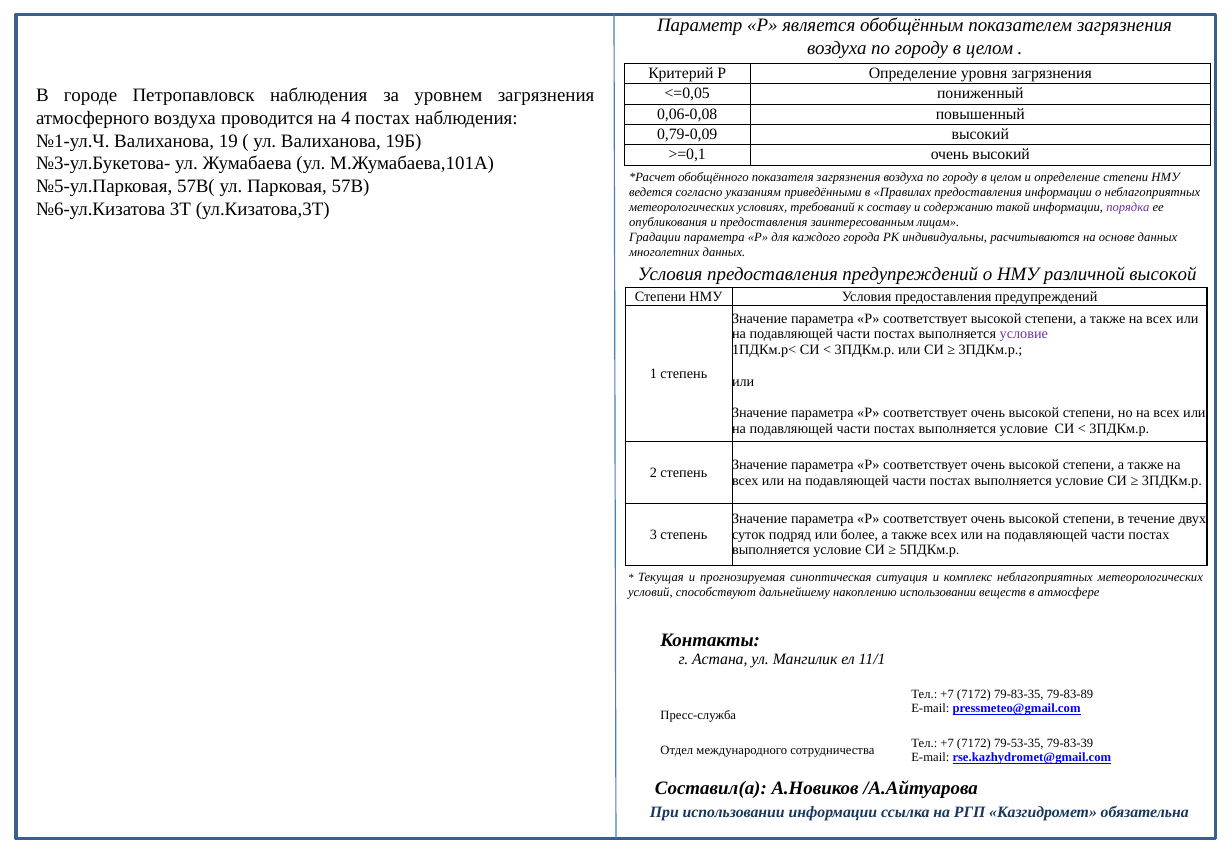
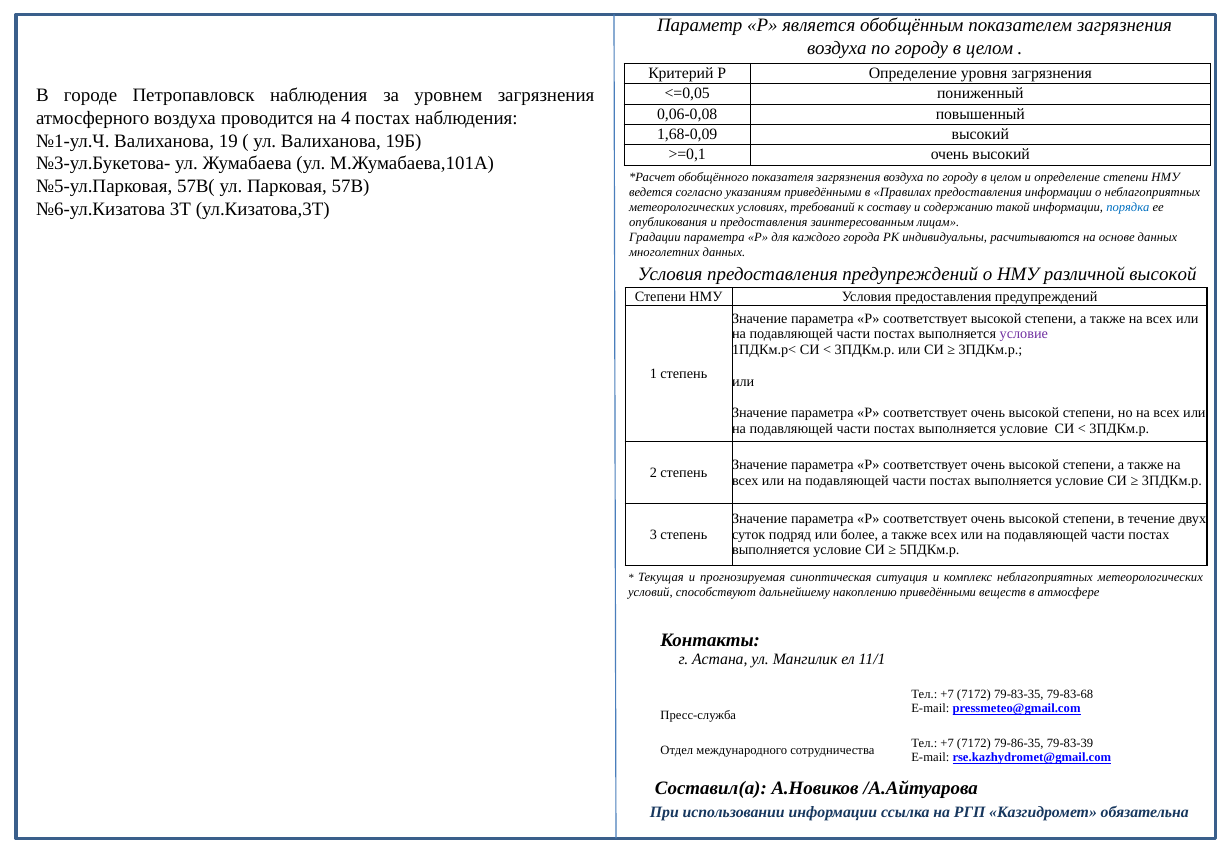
0,79-0,09: 0,79-0,09 -> 1,68-0,09
порядка colour: purple -> blue
накоплению использовании: использовании -> приведёнными
79-83-89: 79-83-89 -> 79-83-68
79-53-35: 79-53-35 -> 79-86-35
